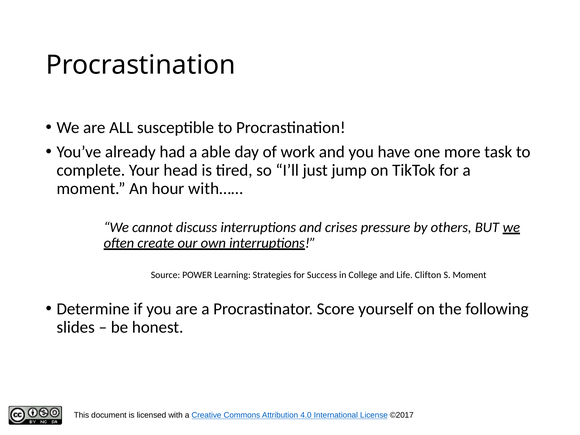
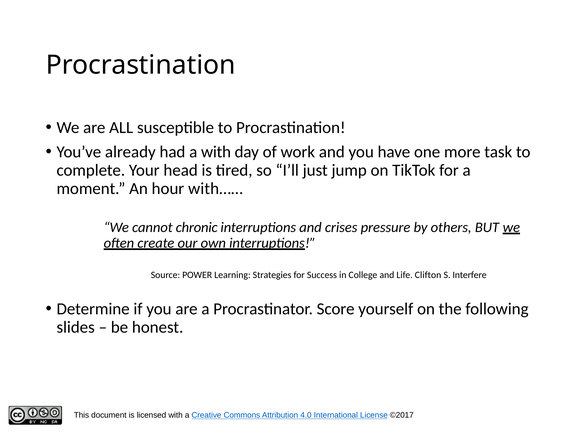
a able: able -> with
discuss: discuss -> chronic
S Moment: Moment -> Interfere
